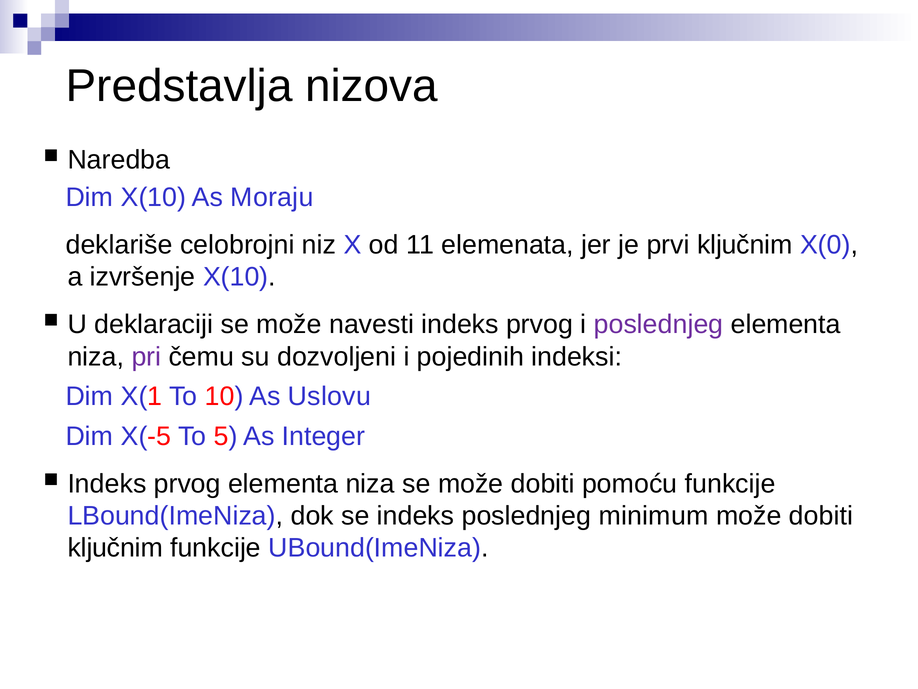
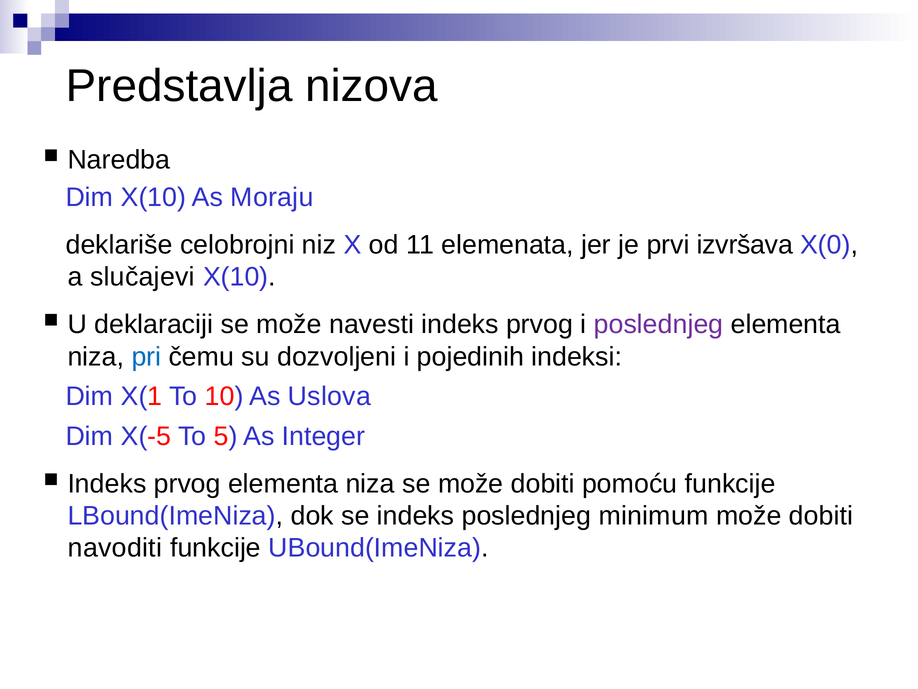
prvi ključnim: ključnim -> izvršava
izvršenje: izvršenje -> slučajevi
pri colour: purple -> blue
Uslovu: Uslovu -> Uslova
ključnim at (115, 548): ključnim -> navoditi
